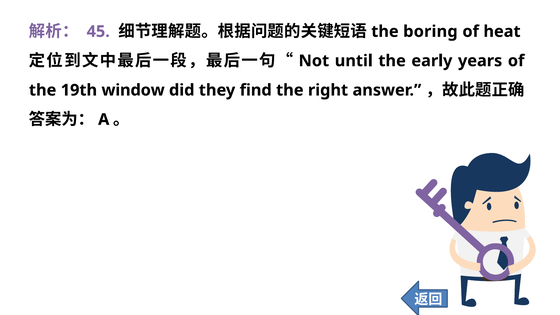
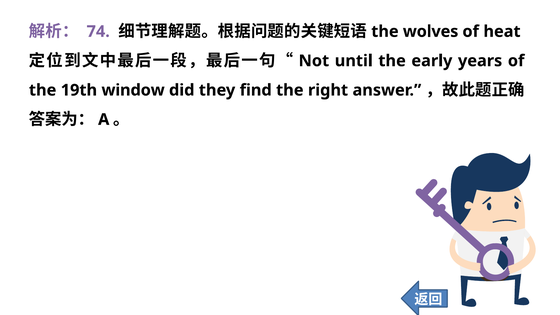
45: 45 -> 74
boring: boring -> wolves
